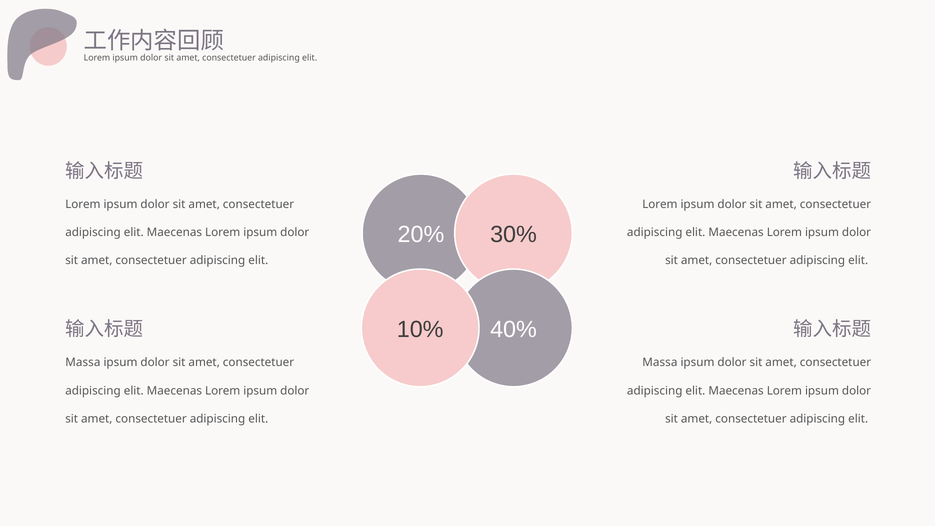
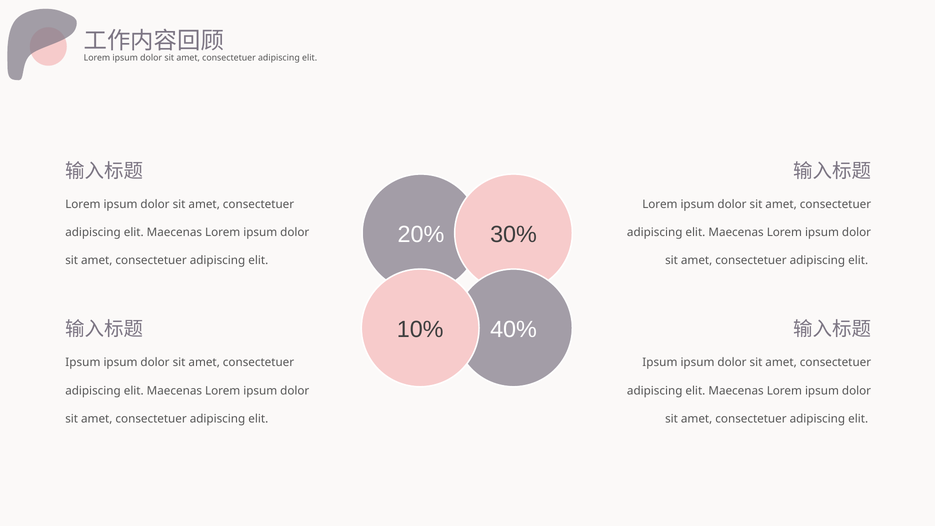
Massa at (83, 363): Massa -> Ipsum
Massa at (660, 363): Massa -> Ipsum
